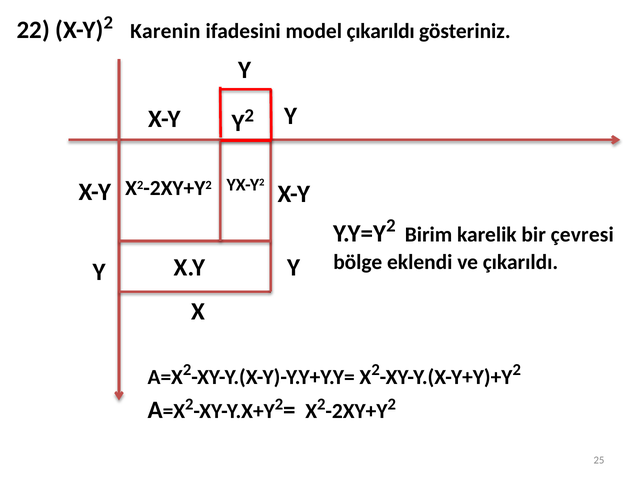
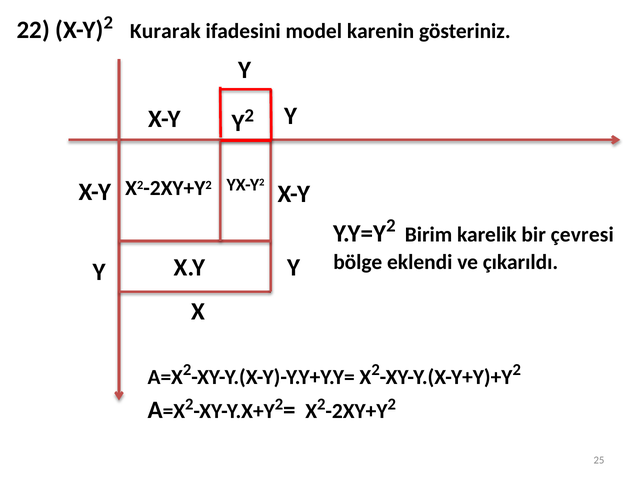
Karenin: Karenin -> Kurarak
model çıkarıldı: çıkarıldı -> karenin
